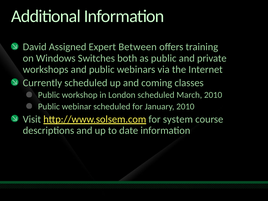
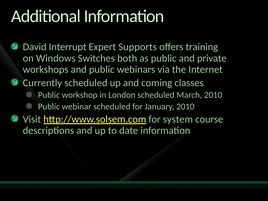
Assigned: Assigned -> Interrupt
Between: Between -> Supports
